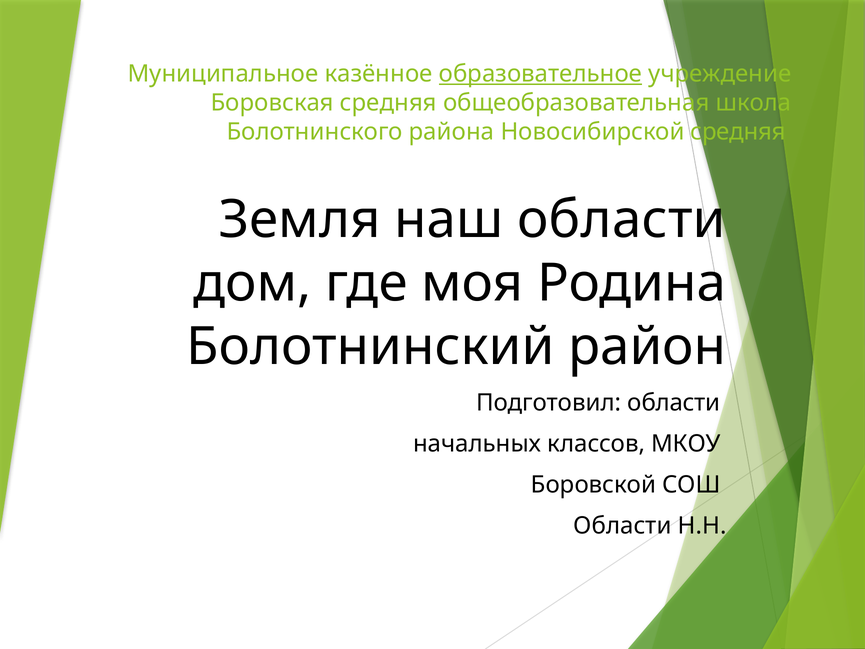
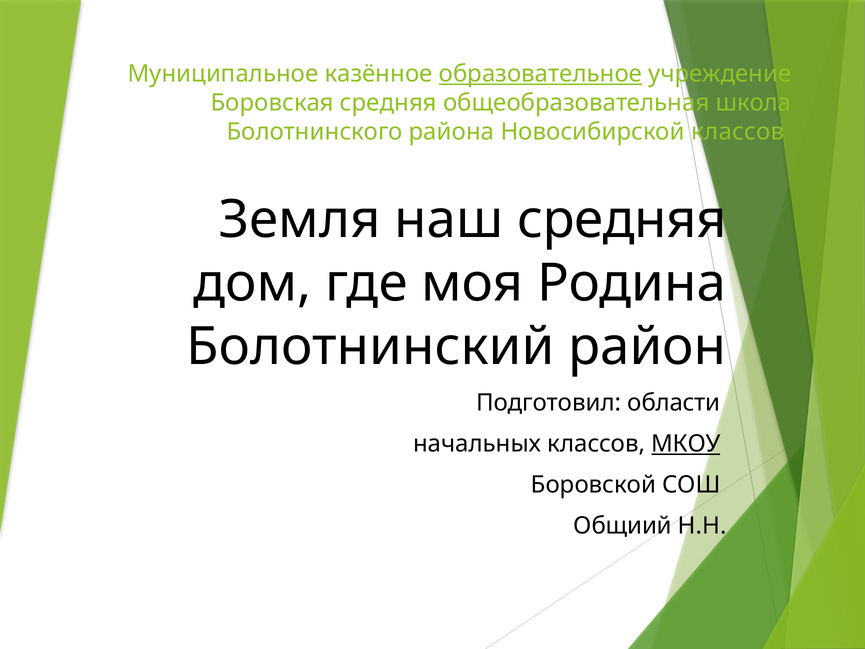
Новосибирской средняя: средняя -> классов
наш области: области -> средняя
МКОУ underline: none -> present
Области at (623, 526): Области -> Общиий
